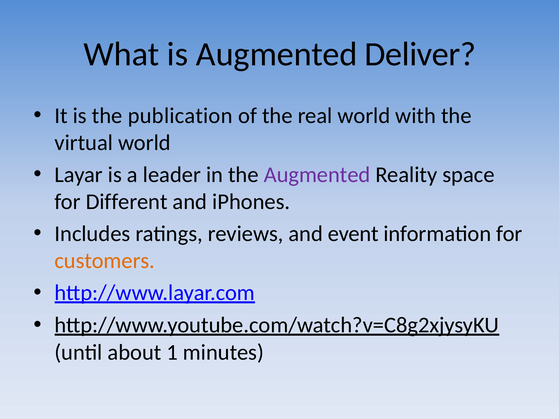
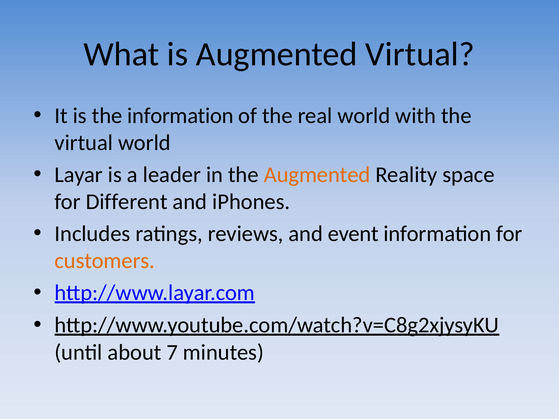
Augmented Deliver: Deliver -> Virtual
the publication: publication -> information
Augmented at (317, 175) colour: purple -> orange
1: 1 -> 7
